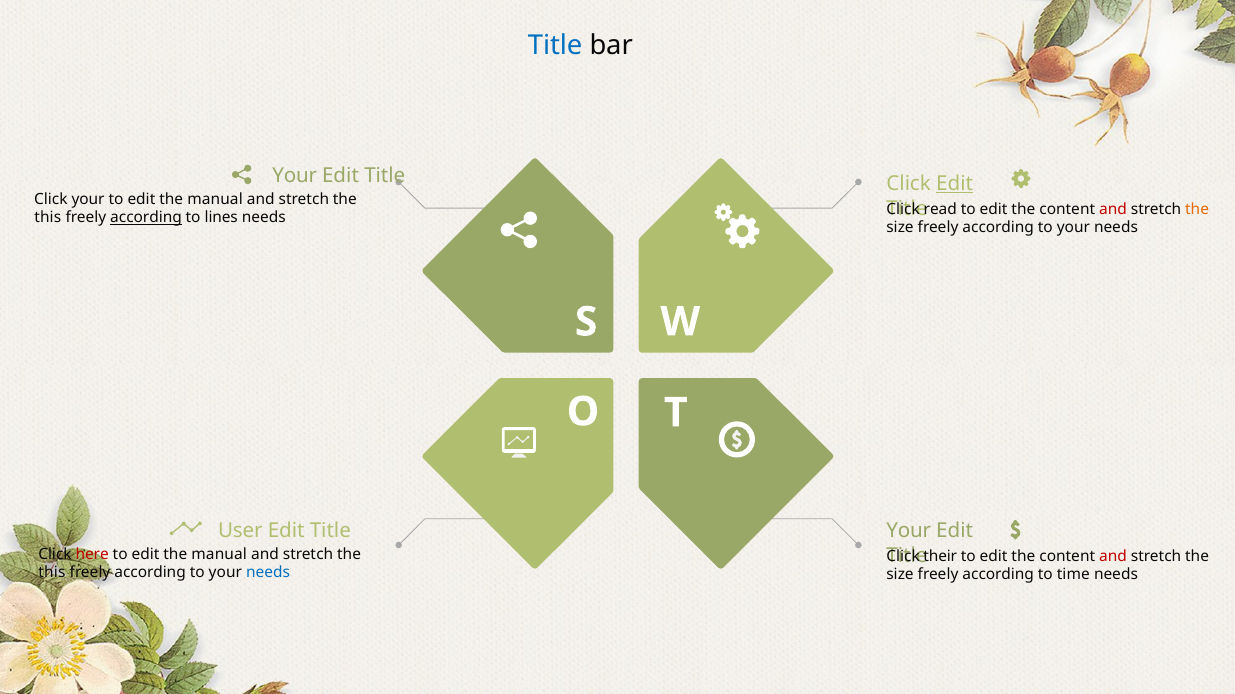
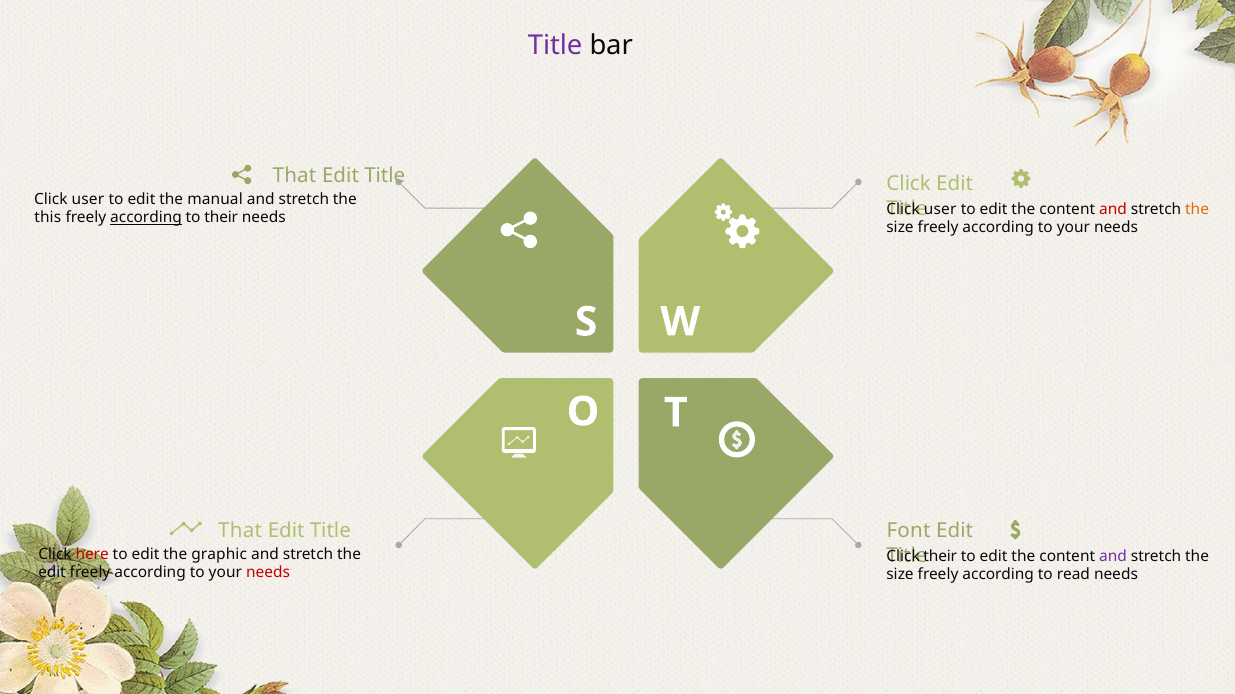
Title at (555, 46) colour: blue -> purple
Your at (295, 176): Your -> That
Edit at (955, 184) underline: present -> none
your at (88, 199): your -> user
read at (940, 209): read -> user
to lines: lines -> their
User at (240, 531): User -> That
Your at (909, 531): Your -> Font
manual at (219, 555): manual -> graphic
and at (1113, 557) colour: red -> purple
this at (52, 573): this -> edit
needs at (268, 573) colour: blue -> red
time: time -> read
